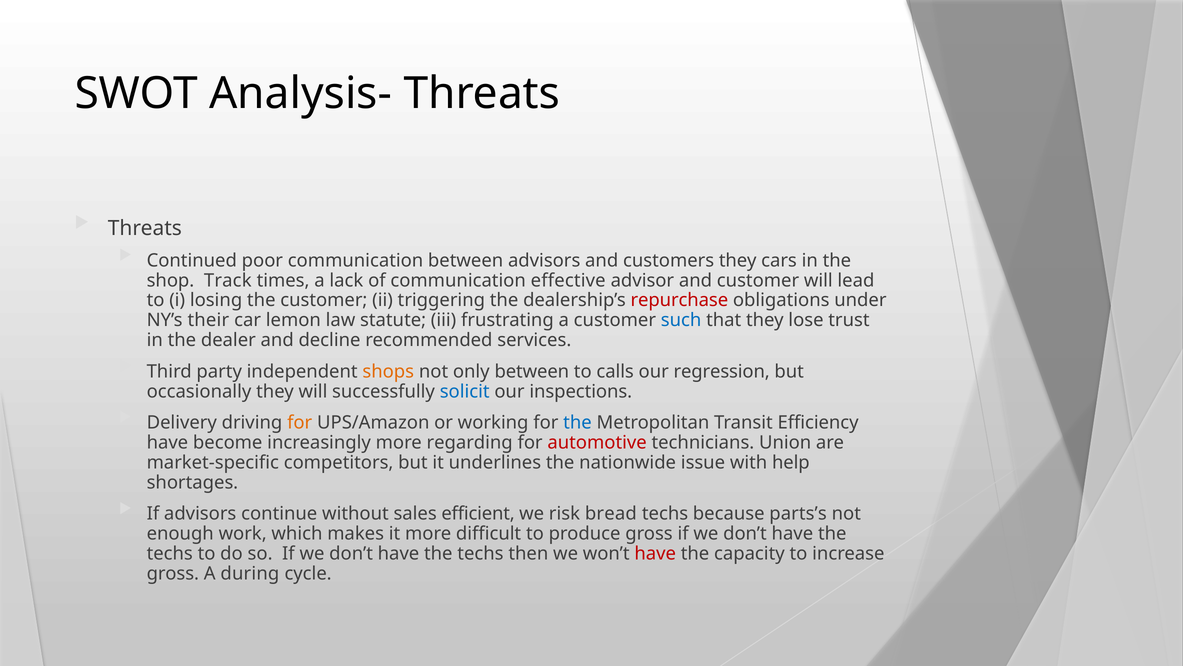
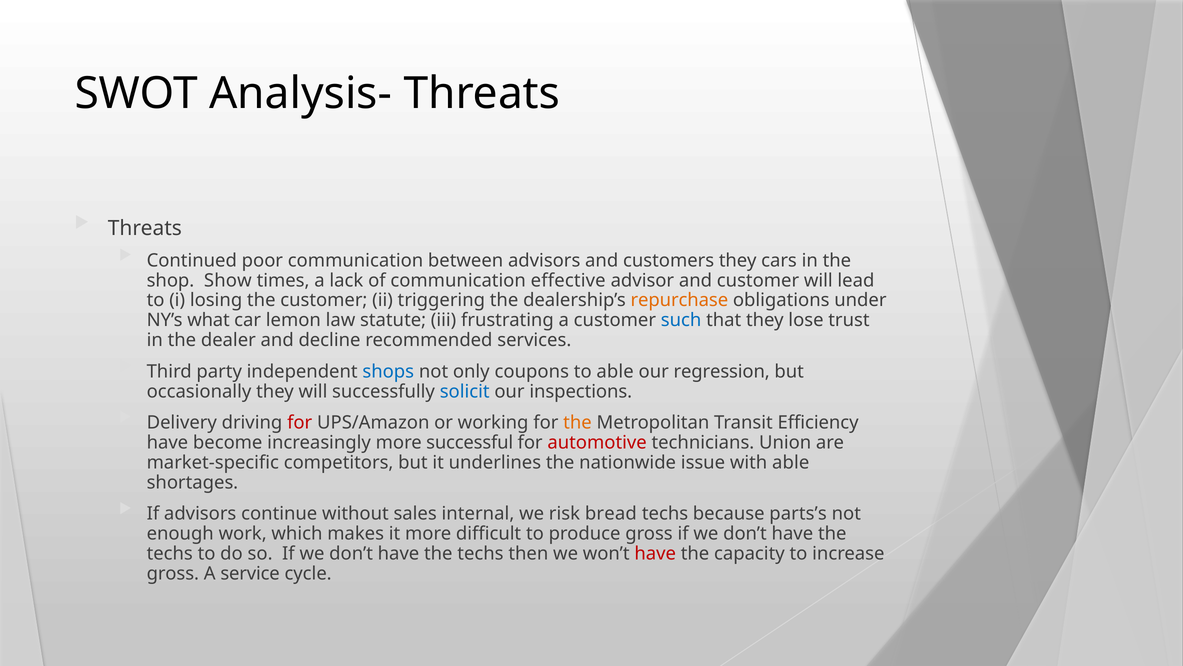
Track: Track -> Show
repurchase colour: red -> orange
their: their -> what
shops colour: orange -> blue
only between: between -> coupons
to calls: calls -> able
for at (300, 422) colour: orange -> red
the at (577, 422) colour: blue -> orange
regarding: regarding -> successful
with help: help -> able
efficient: efficient -> internal
during: during -> service
